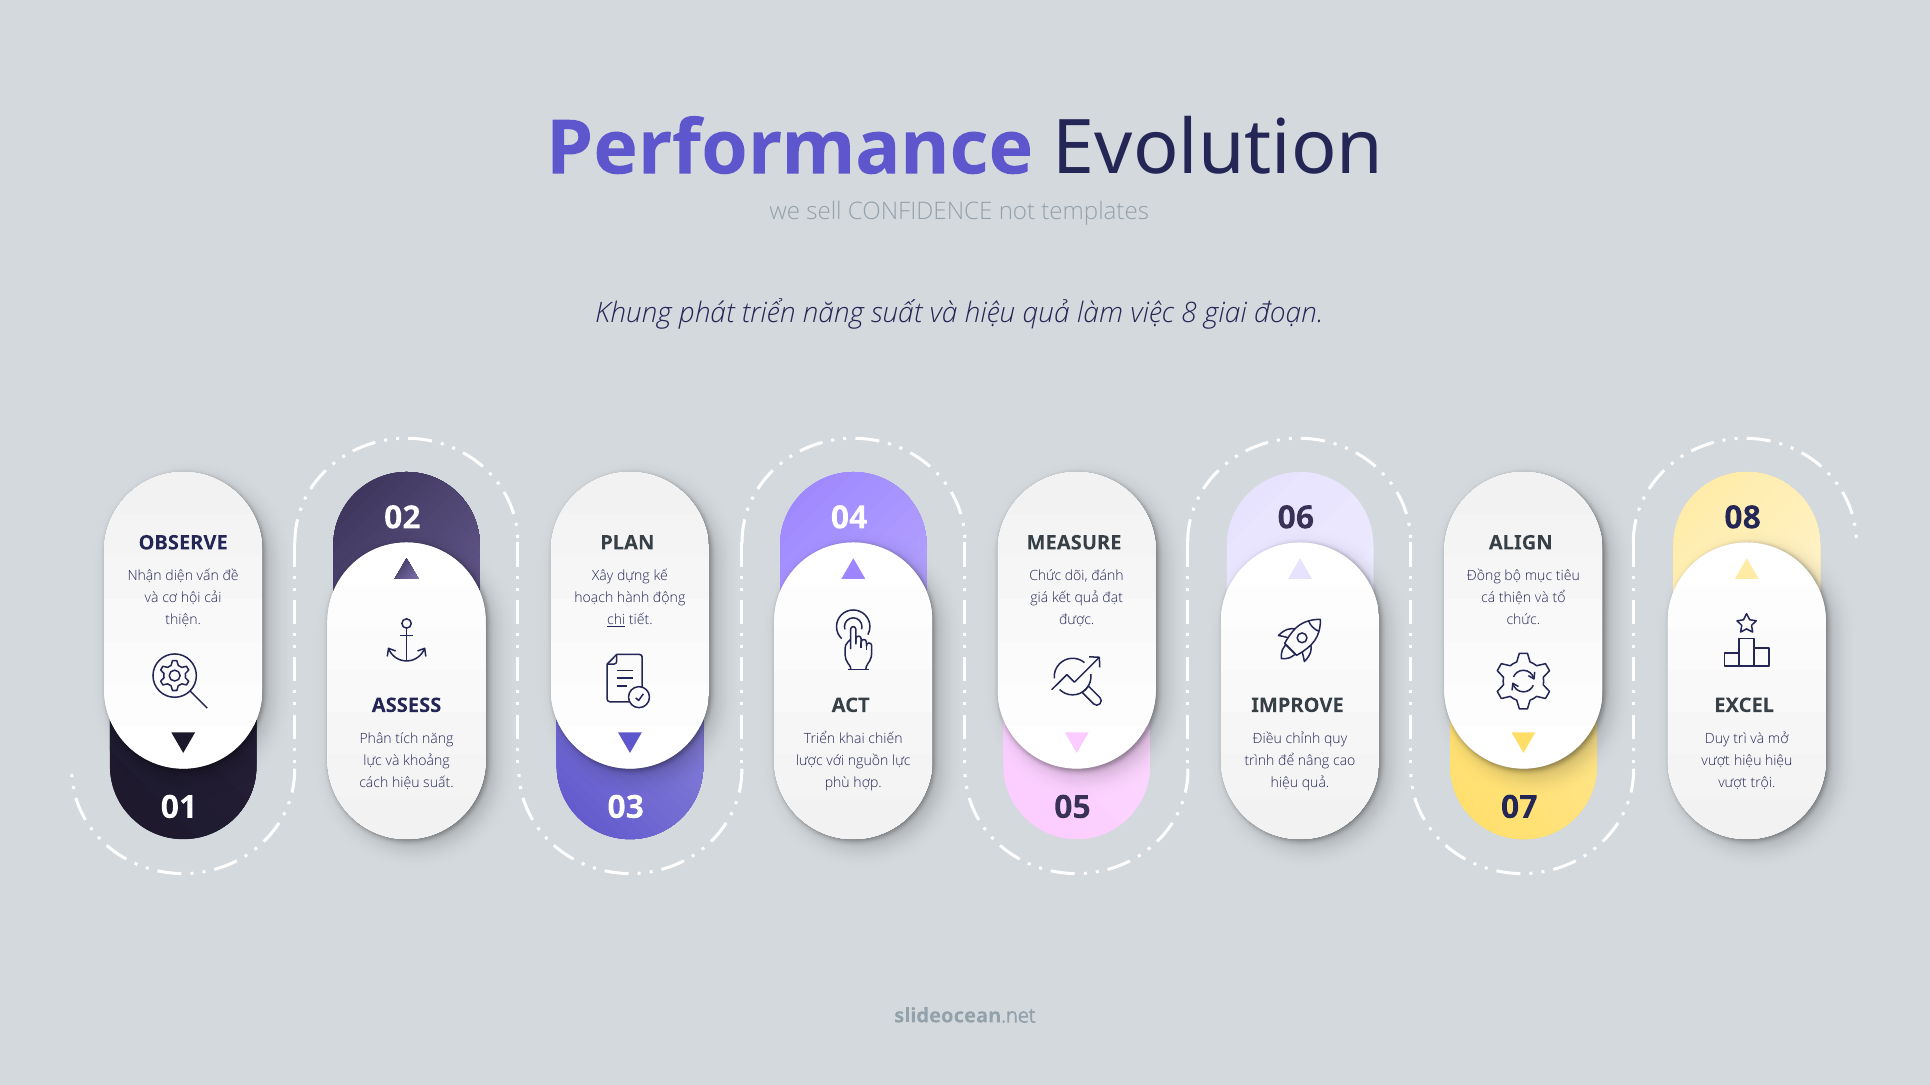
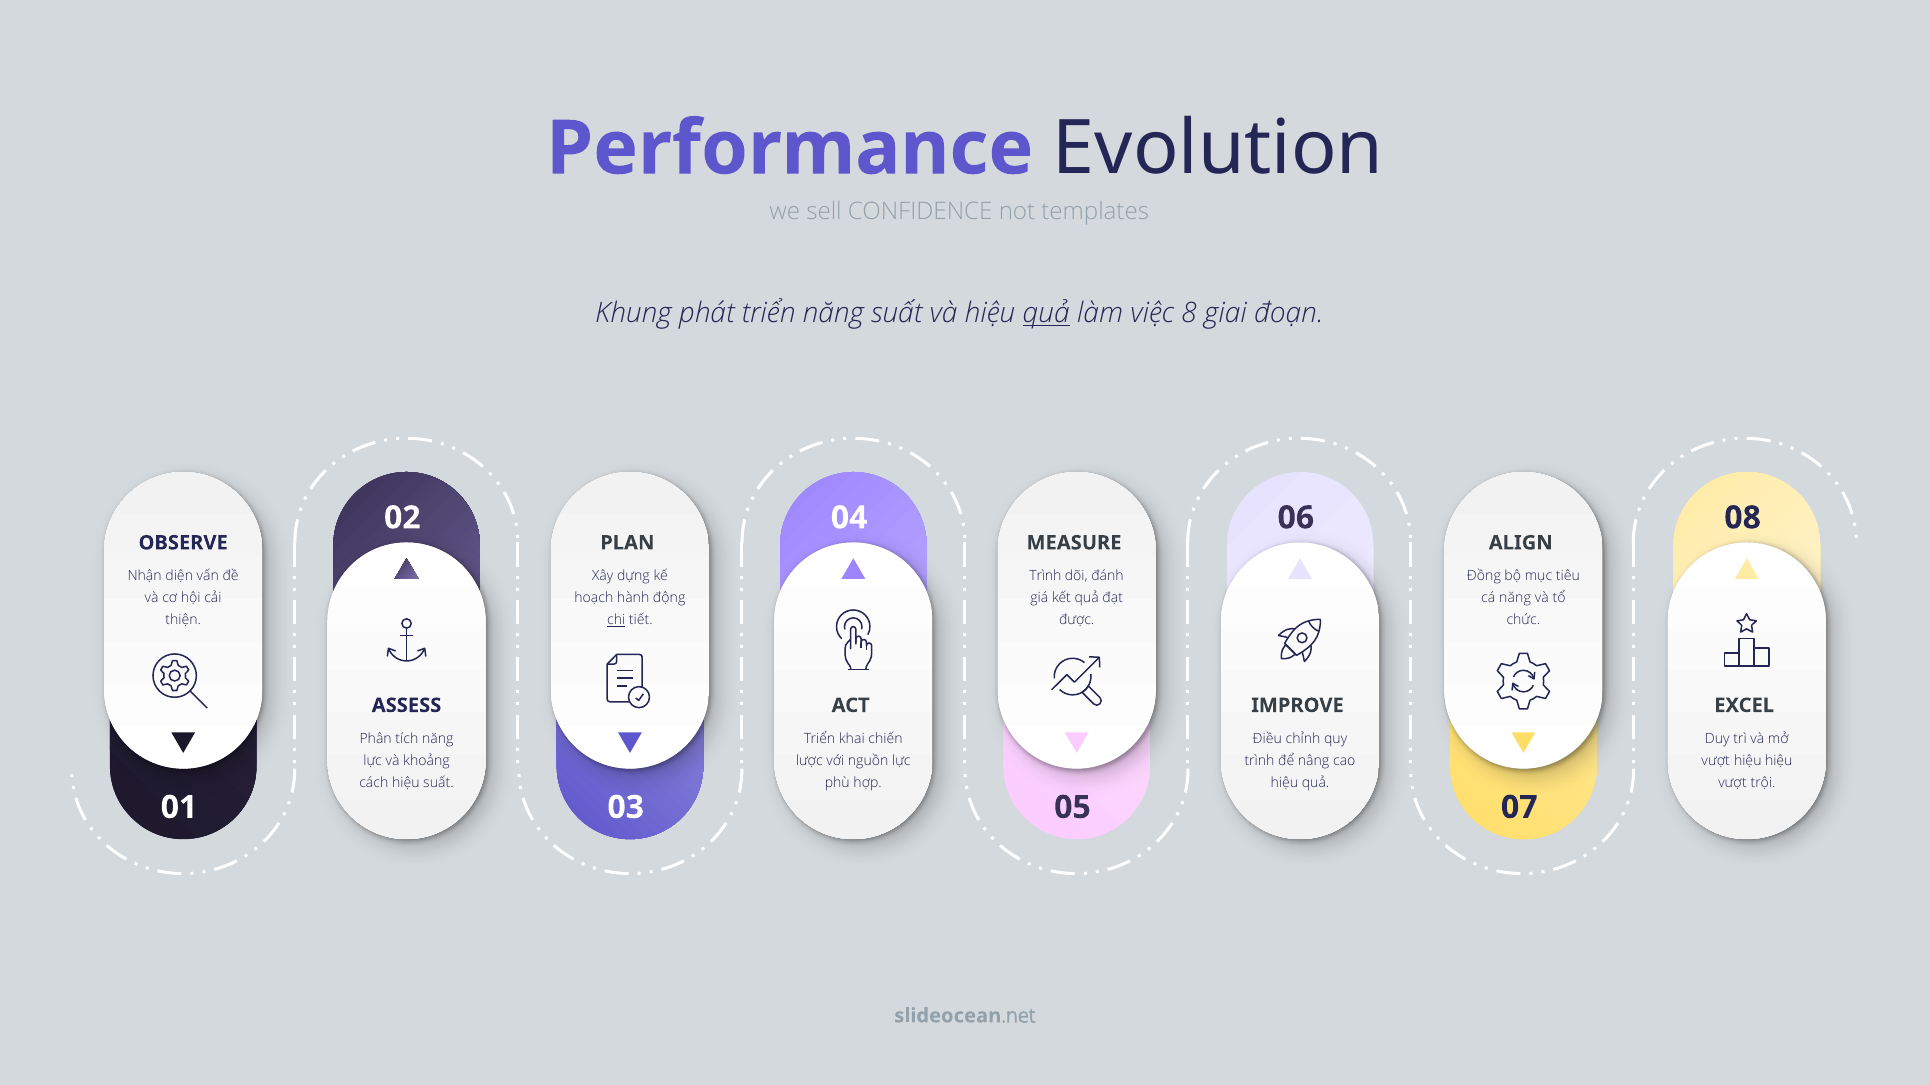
quả at (1046, 313) underline: none -> present
Chức at (1045, 577): Chức -> Trình
cá thiện: thiện -> năng
